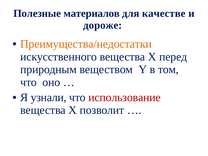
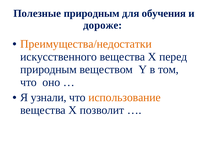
Полезные материалов: материалов -> природным
качестве: качестве -> обучения
использование colour: red -> orange
